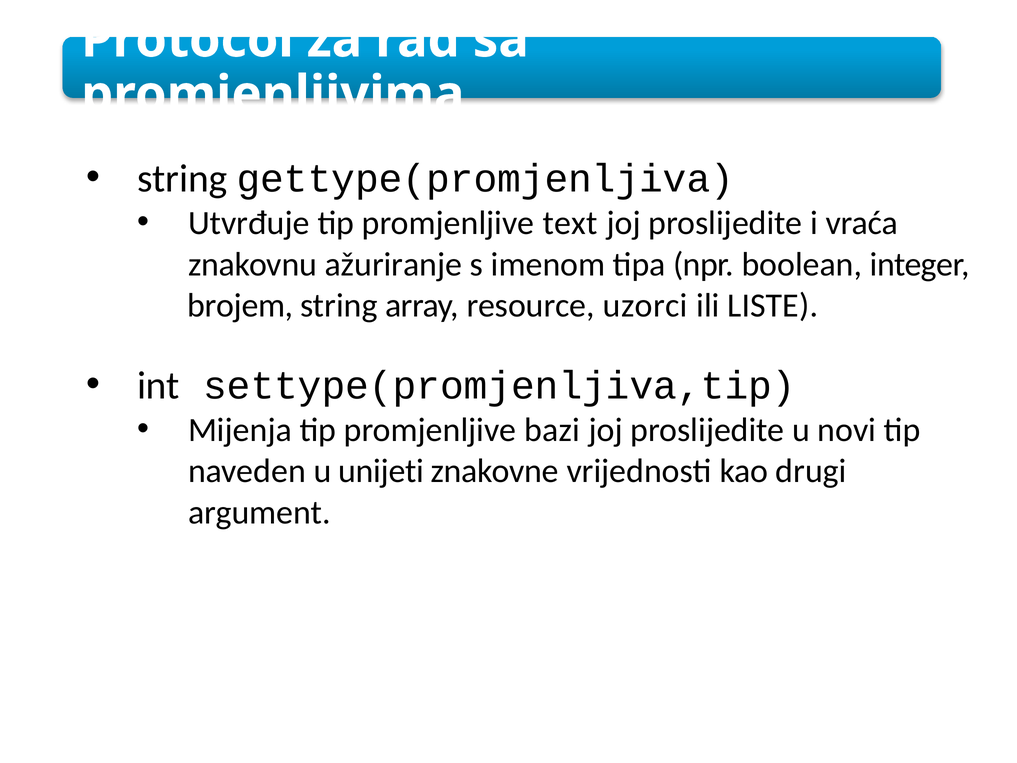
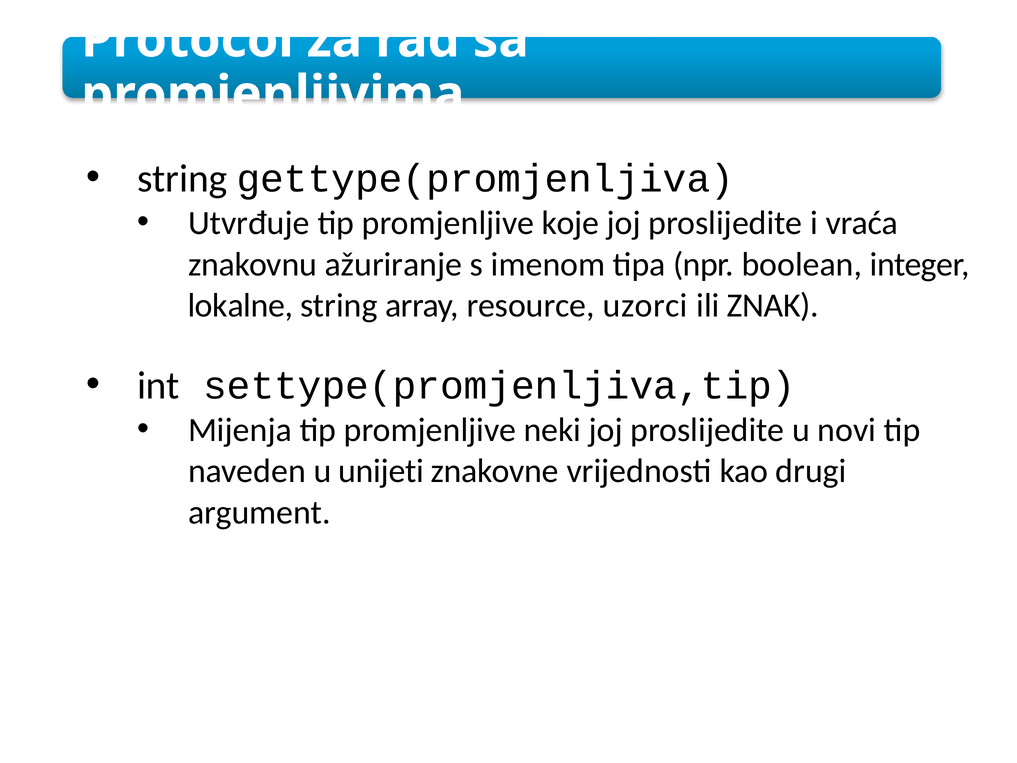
text: text -> koje
brojem: brojem -> lokalne
LISTE: LISTE -> ZNAK
bazi: bazi -> neki
